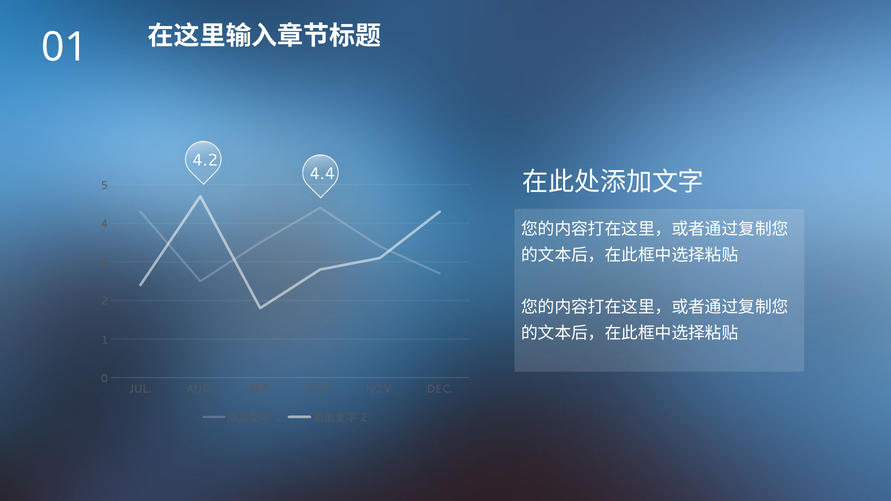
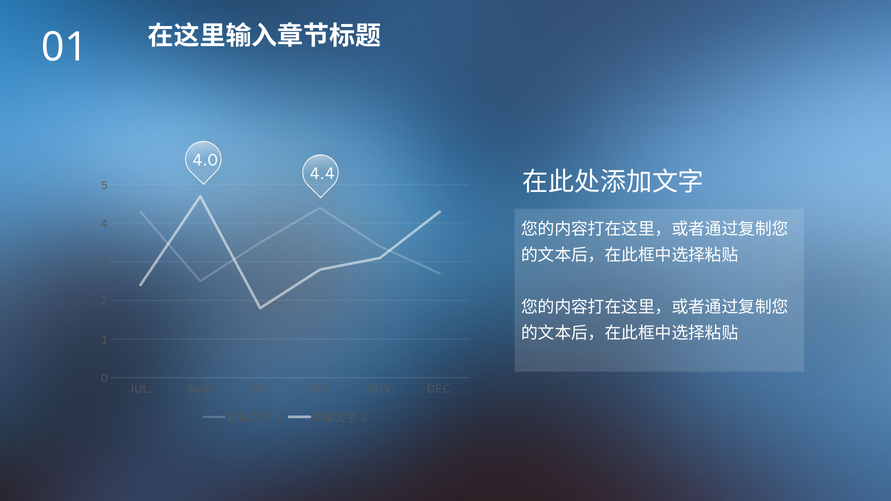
4.2: 4.2 -> 4.0
